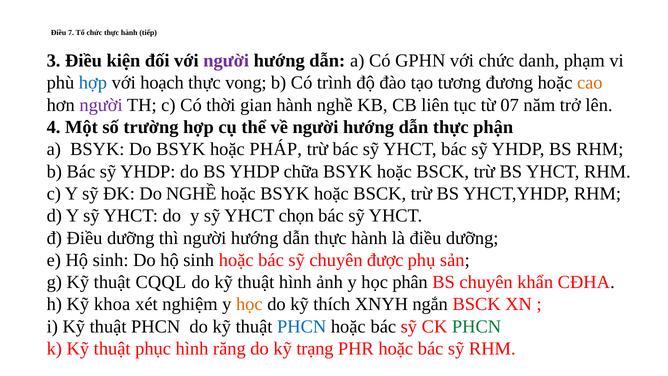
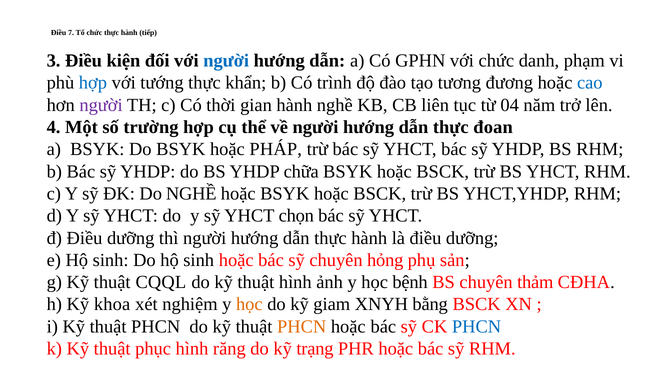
người at (226, 61) colour: purple -> blue
hoạch: hoạch -> tướng
vong: vong -> khẩn
cao colour: orange -> blue
07: 07 -> 04
phận: phận -> đoan
được: được -> hỏng
phân: phân -> bệnh
khẩn: khẩn -> thảm
thích: thích -> giam
ngắn: ngắn -> bằng
PHCN at (302, 326) colour: blue -> orange
PHCN at (477, 326) colour: green -> blue
